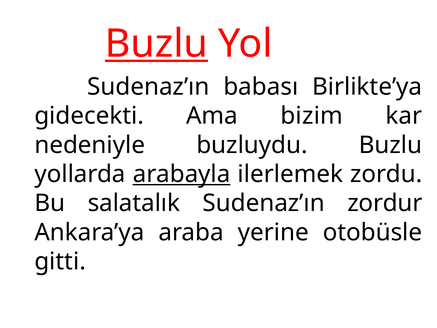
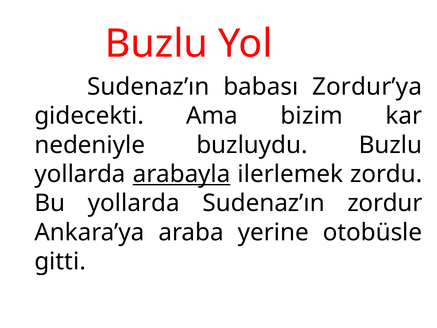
Buzlu at (156, 44) underline: present -> none
Birlikte’ya: Birlikte’ya -> Zordur’ya
Bu salatalık: salatalık -> yollarda
